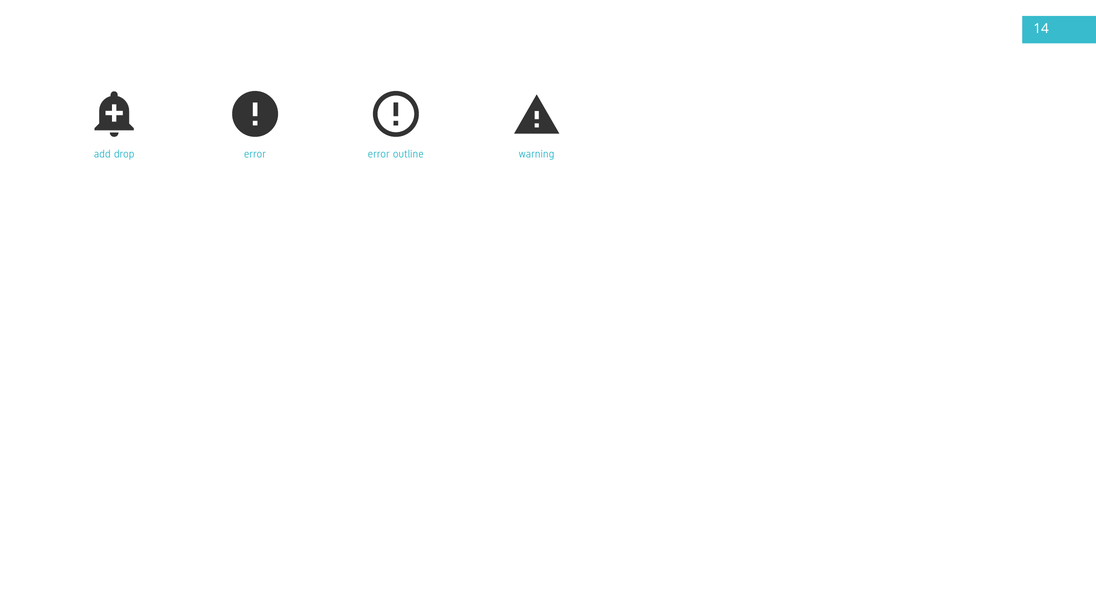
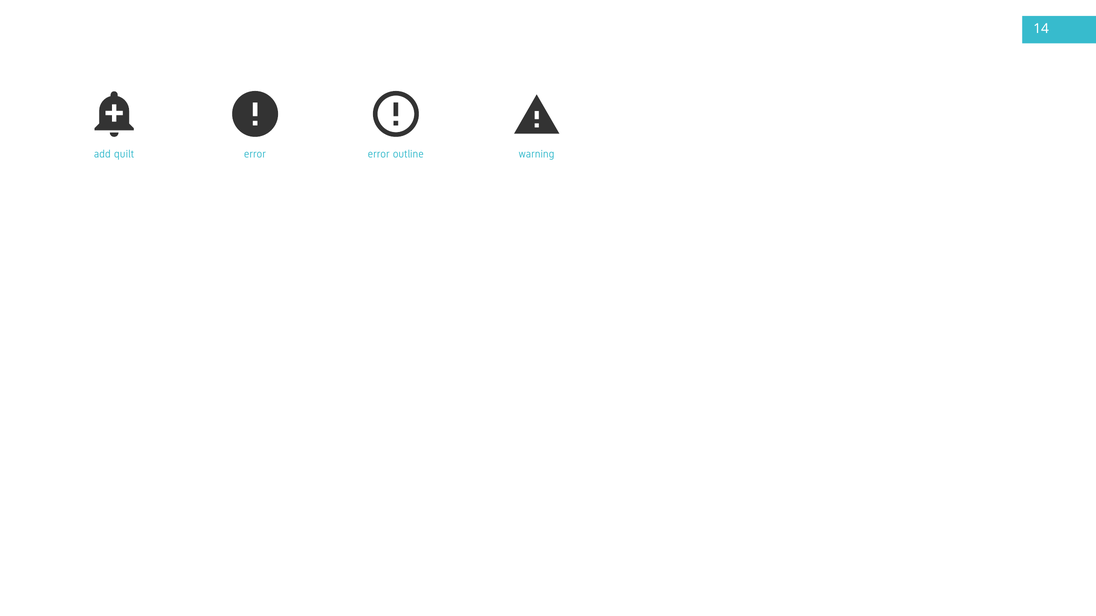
drop: drop -> quilt
